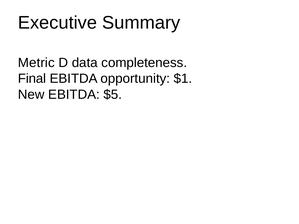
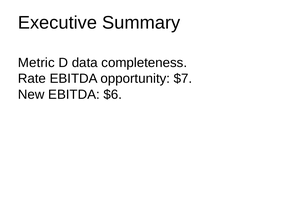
Final: Final -> Rate
$1: $1 -> $7
$5: $5 -> $6
